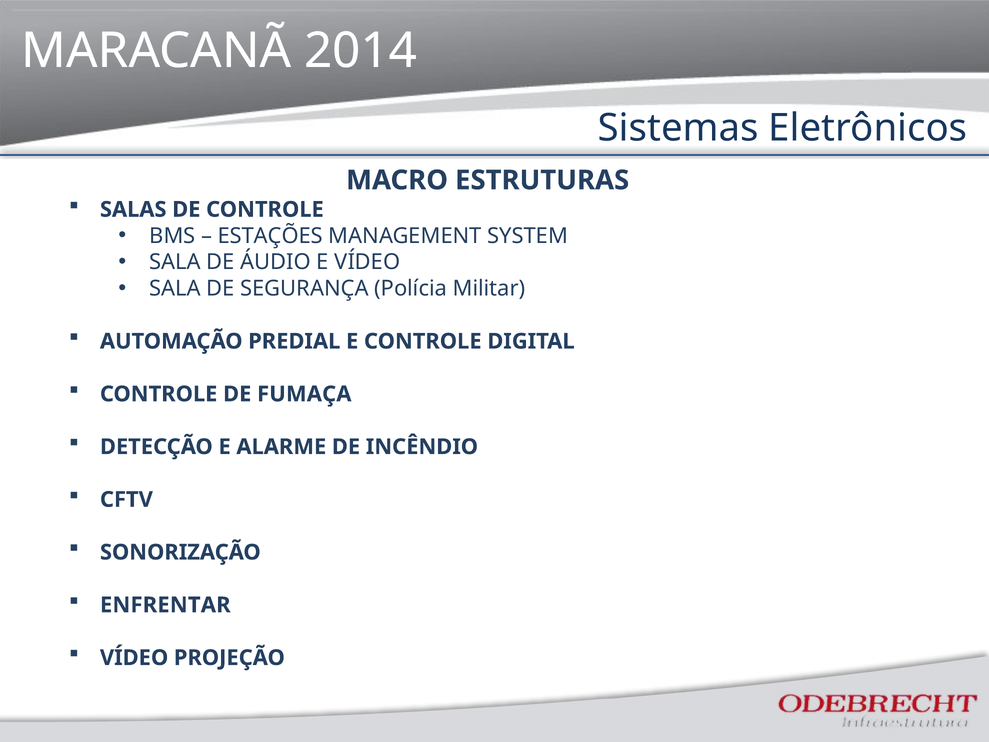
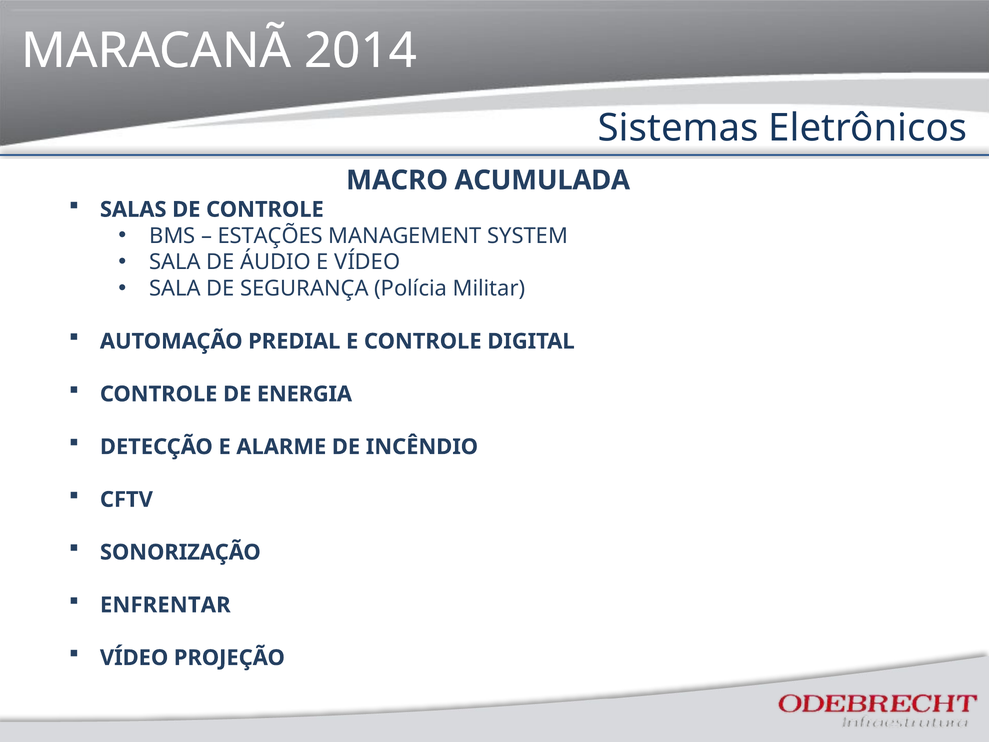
ESTRUTURAS: ESTRUTURAS -> ACUMULADA
FUMAÇA: FUMAÇA -> ENERGIA
